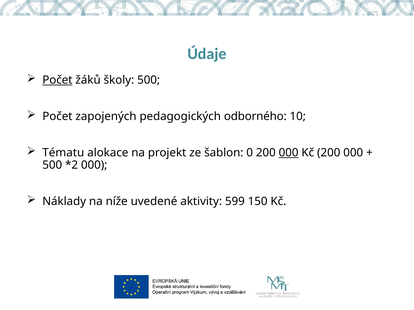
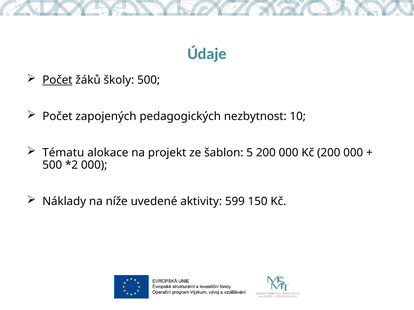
odborného: odborného -> nezbytnost
0: 0 -> 5
000 at (289, 153) underline: present -> none
